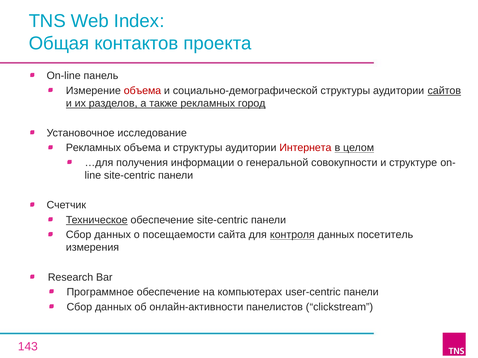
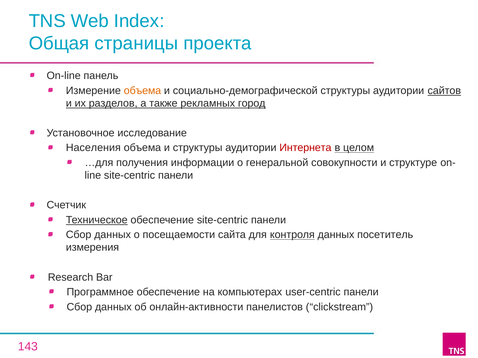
контактов: контактов -> страницы
объема at (142, 91) colour: red -> orange
Рекламных at (93, 148): Рекламных -> Населения
